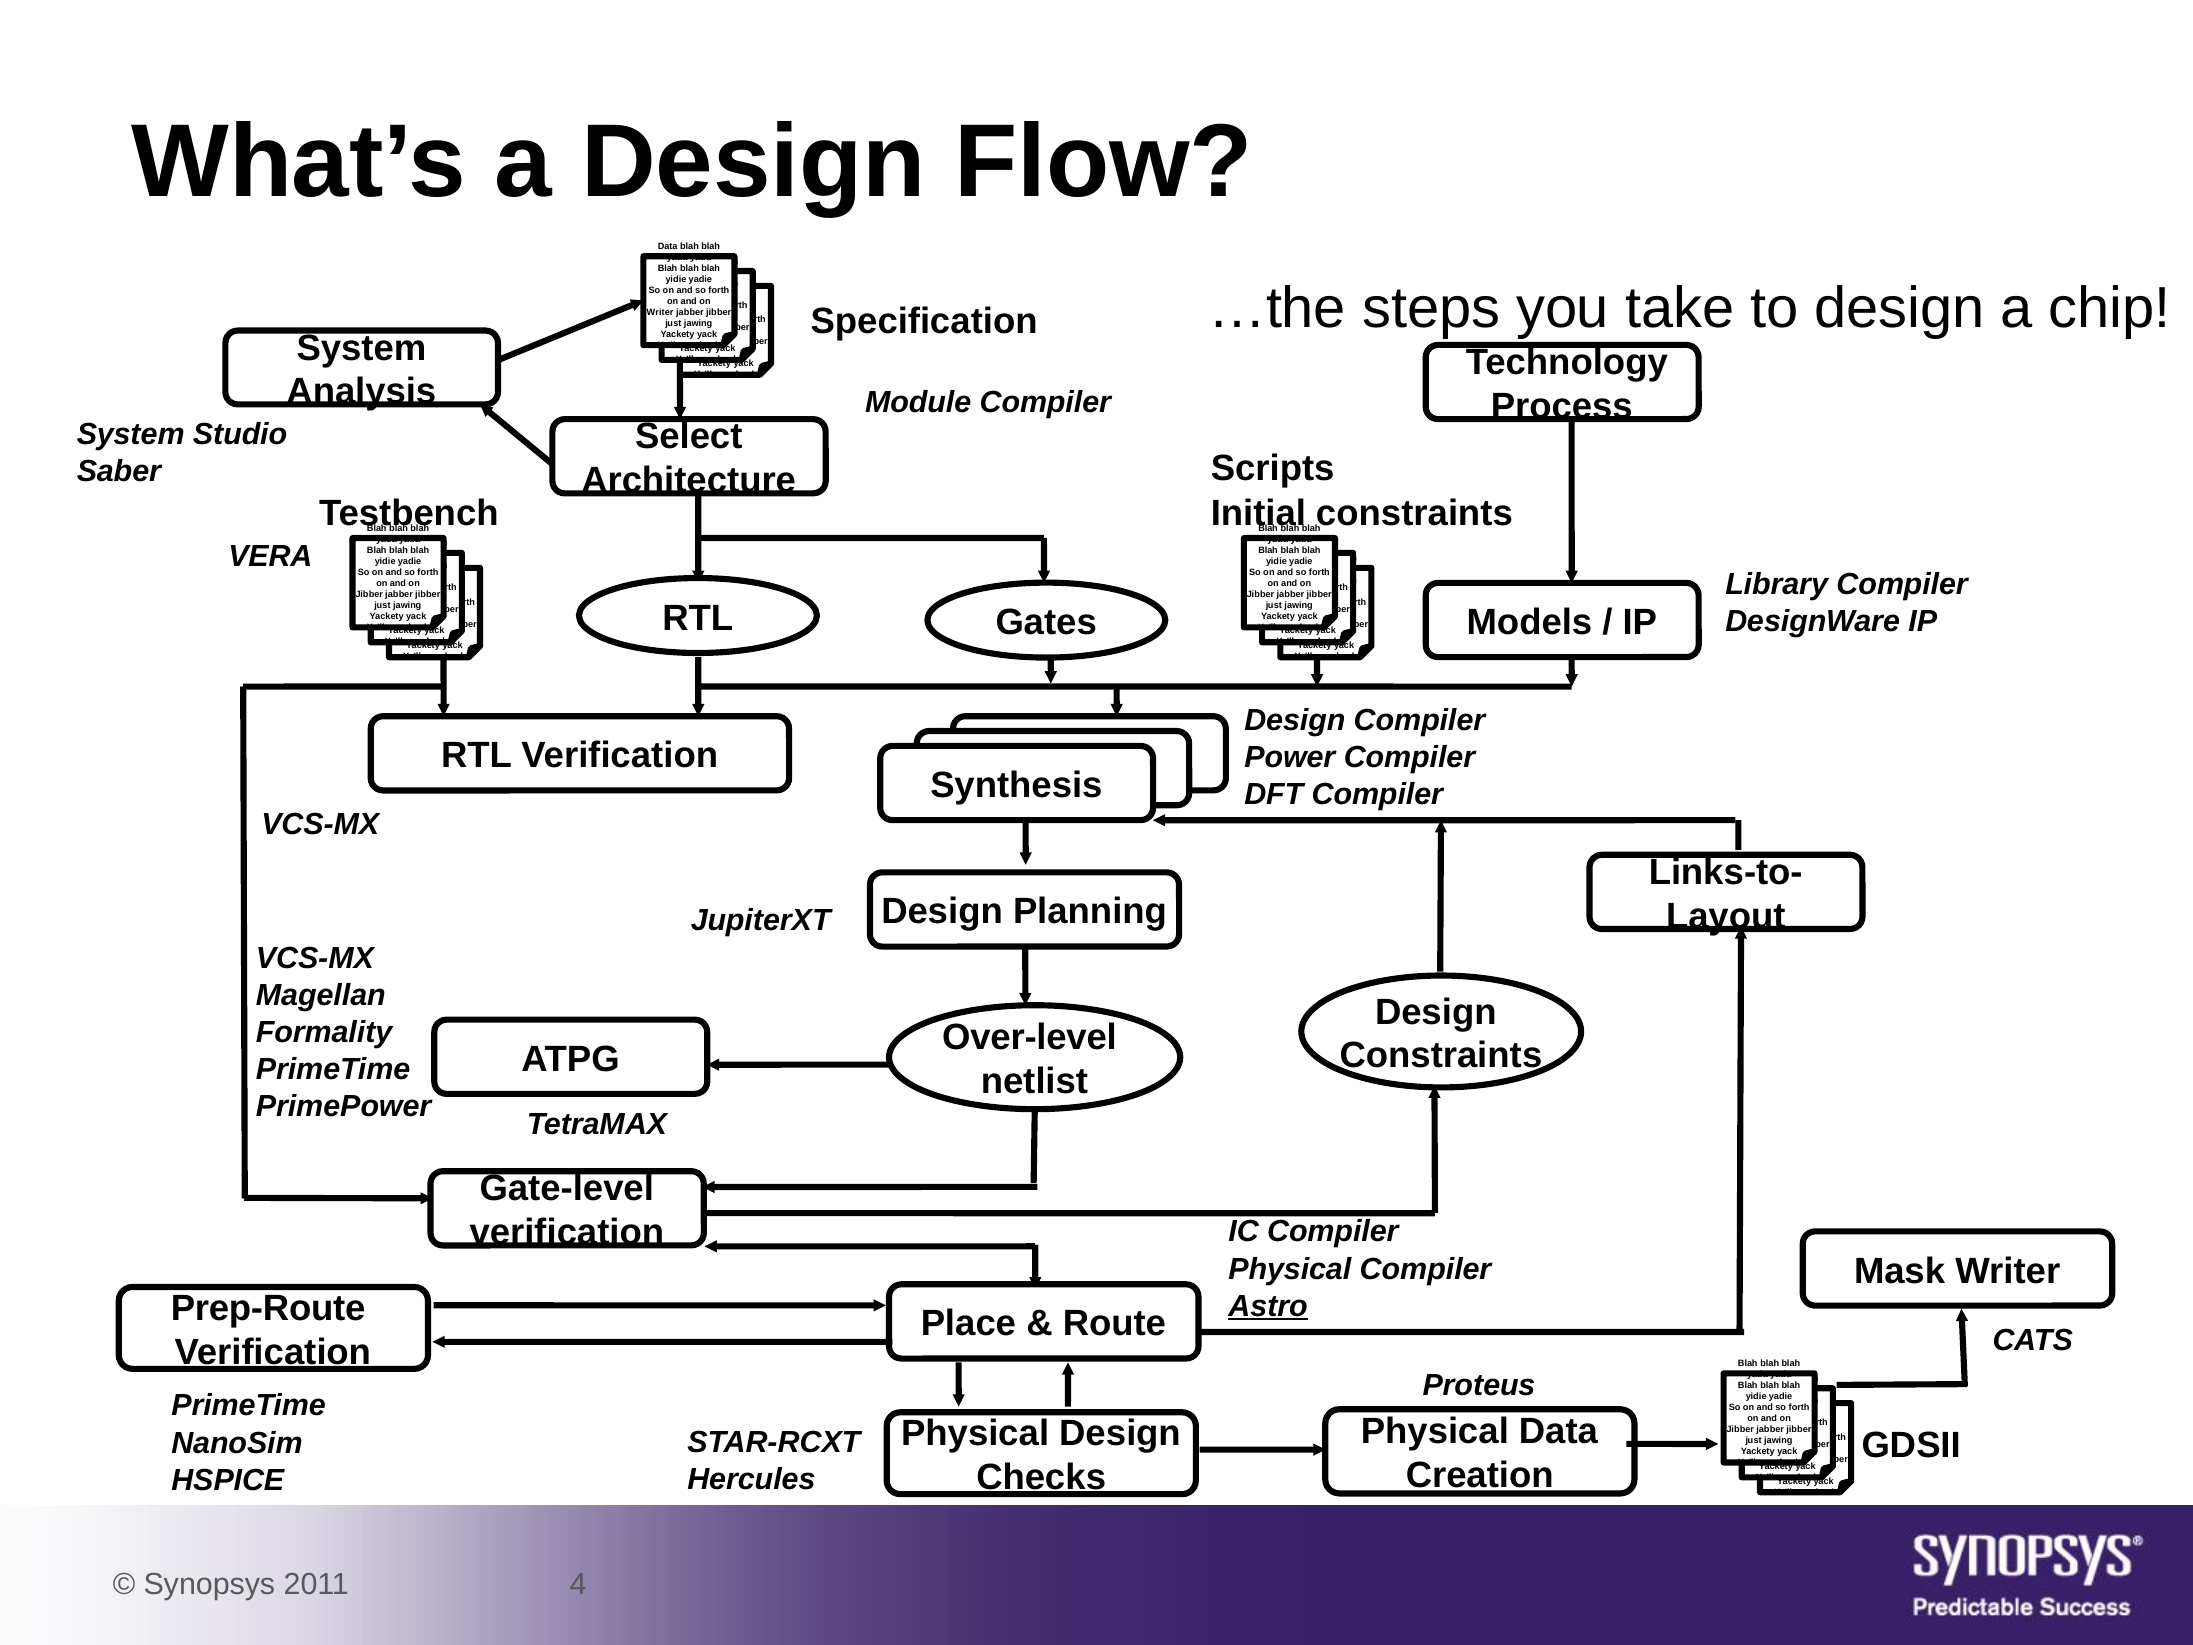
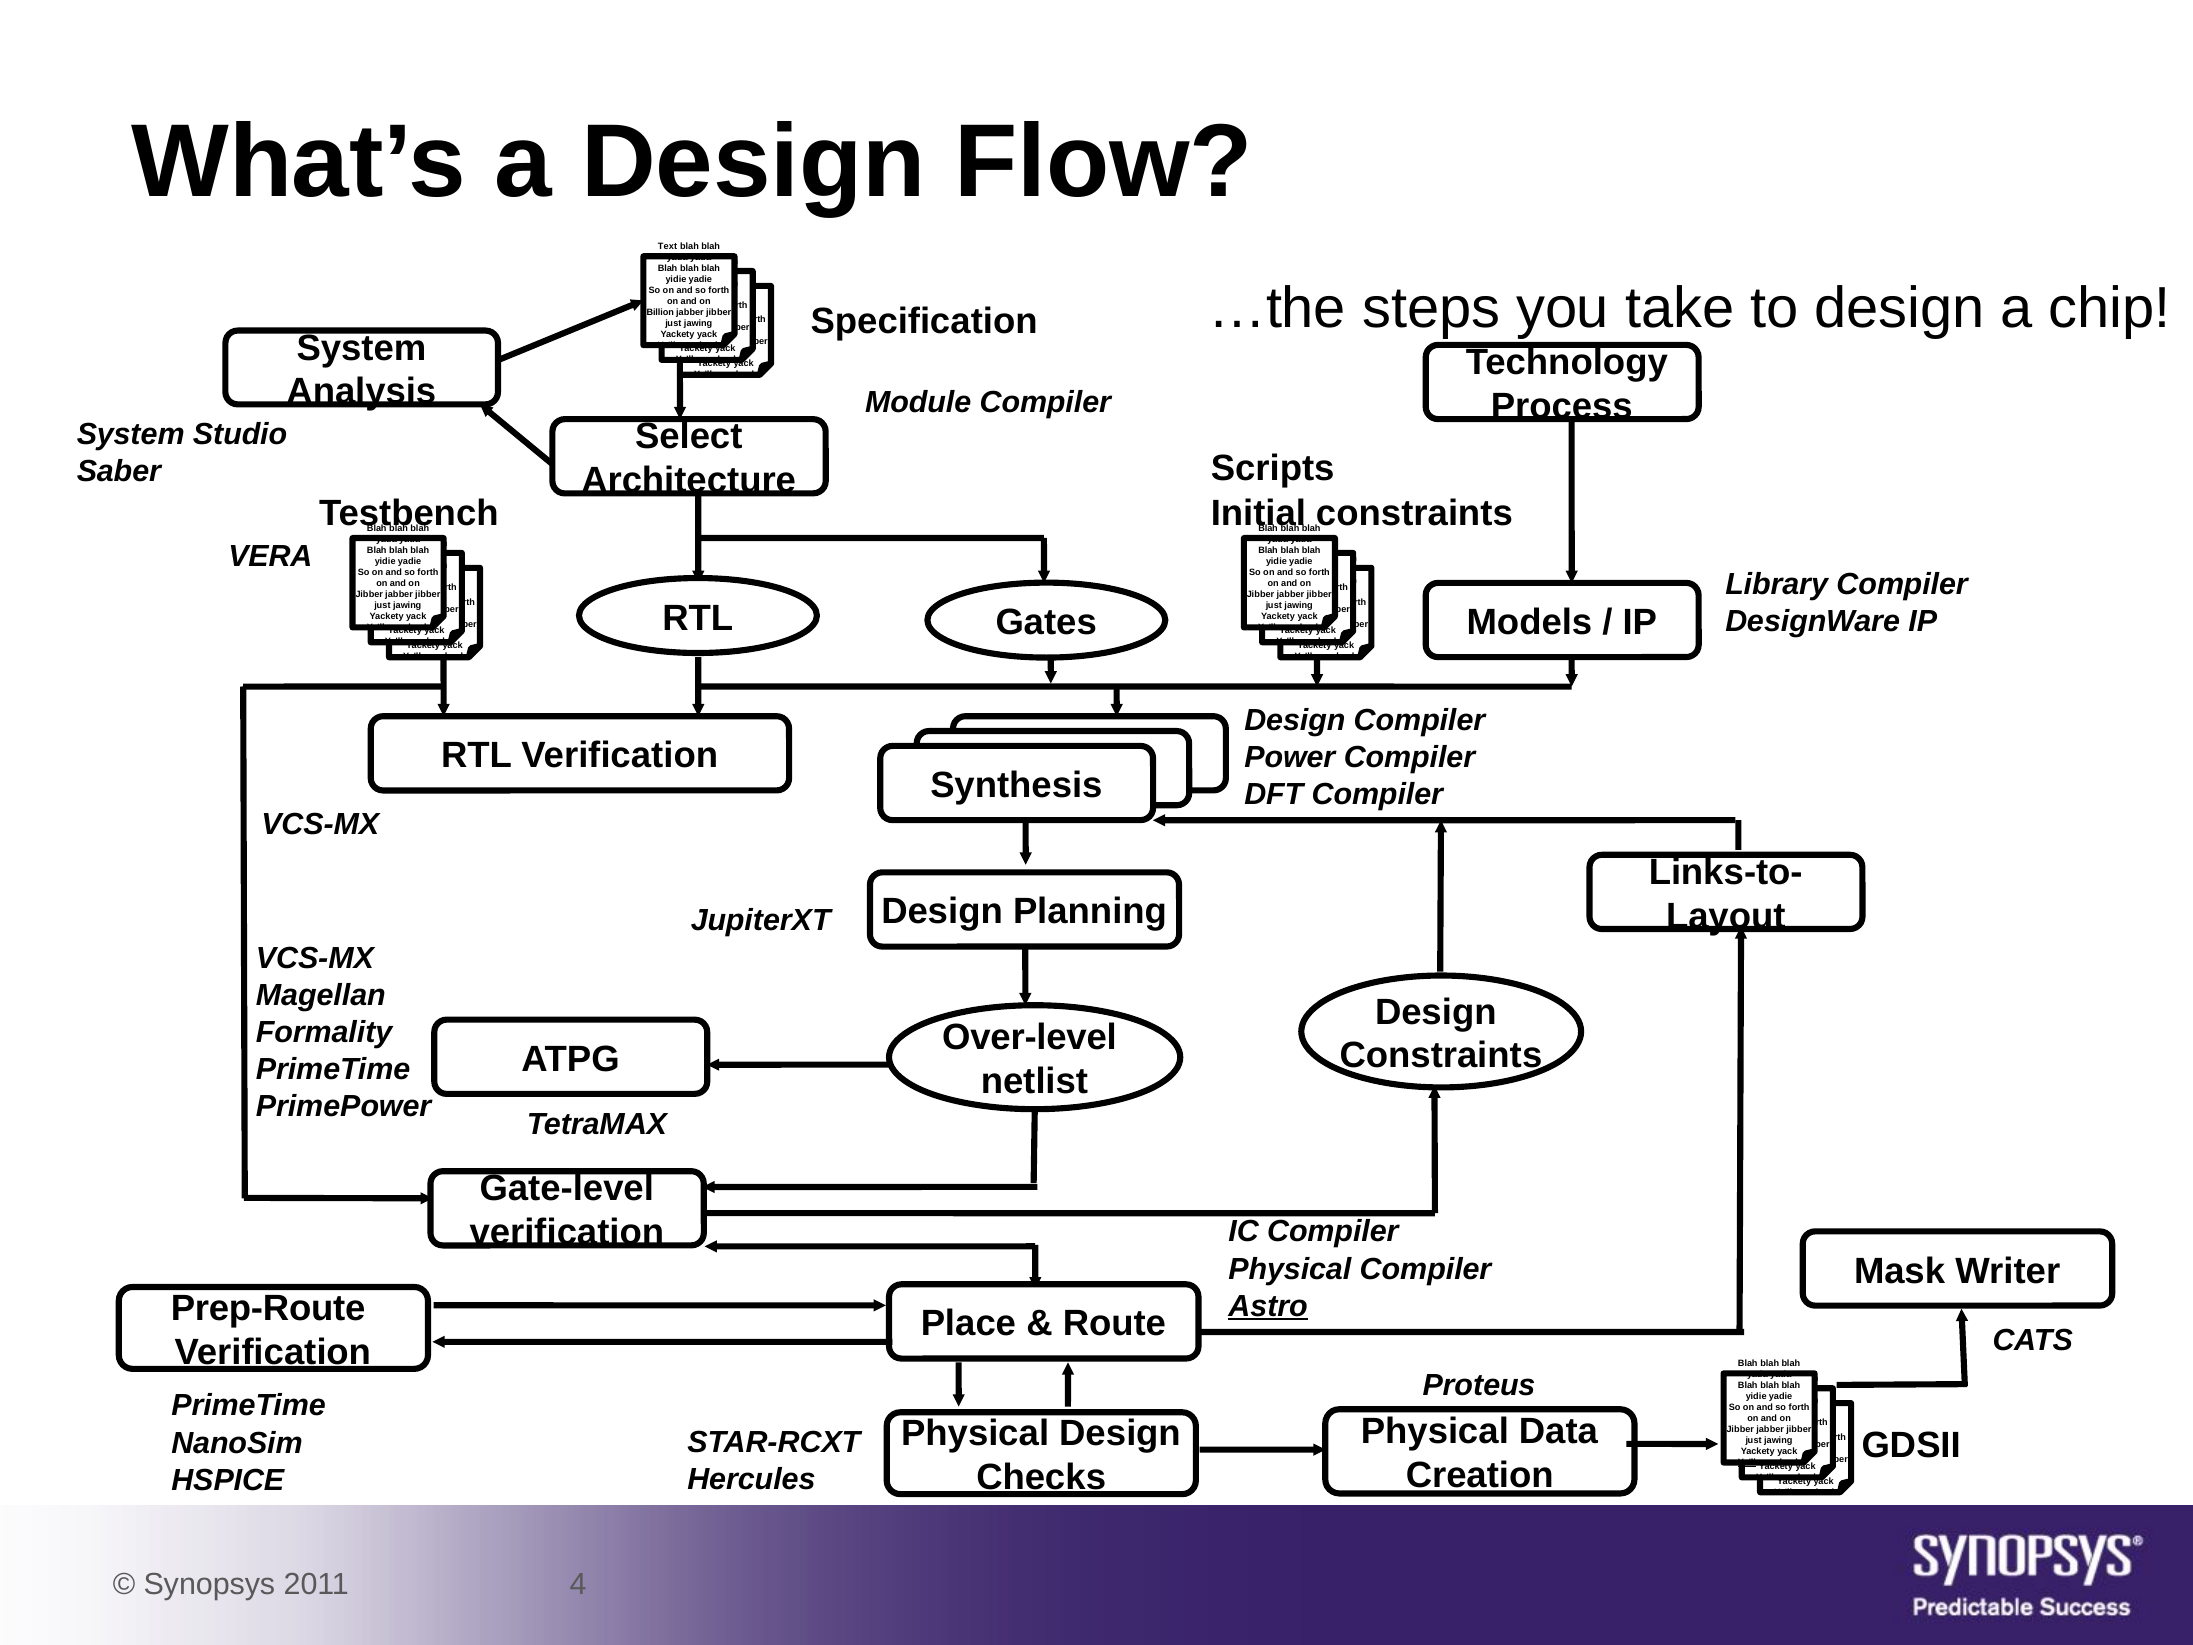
Data at (668, 246): Data -> Text
Writer at (660, 312): Writer -> Billion
Ya'll at (1747, 1462) underline: none -> present
